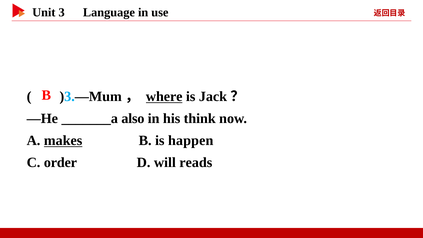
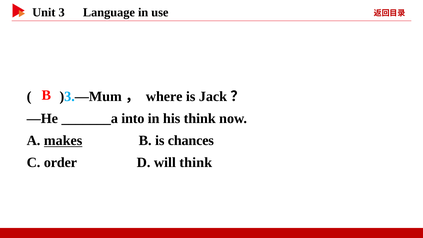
where underline: present -> none
also: also -> into
happen: happen -> chances
will reads: reads -> think
